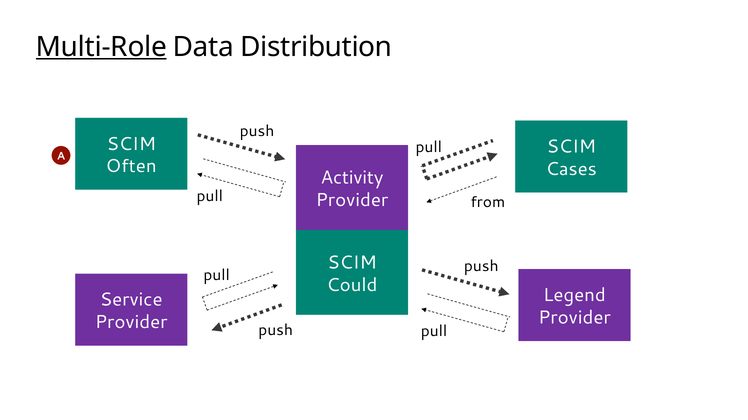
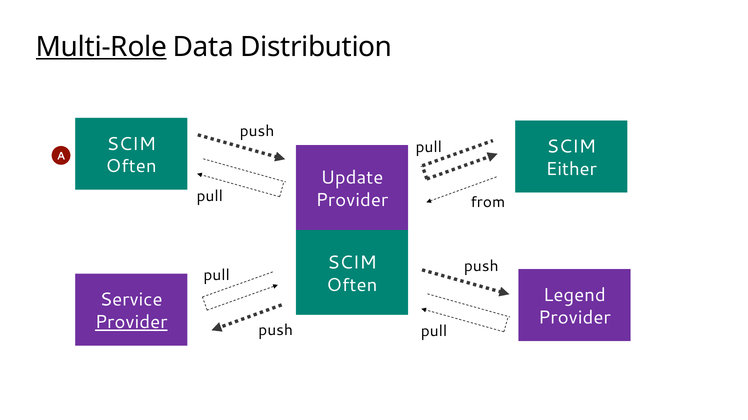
Cases: Cases -> Either
Activity: Activity -> Update
Could at (352, 285): Could -> Often
Provider at (131, 323) underline: none -> present
